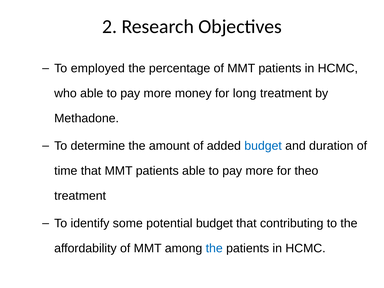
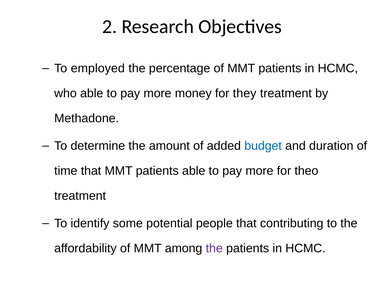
long: long -> they
potential budget: budget -> people
the at (214, 248) colour: blue -> purple
